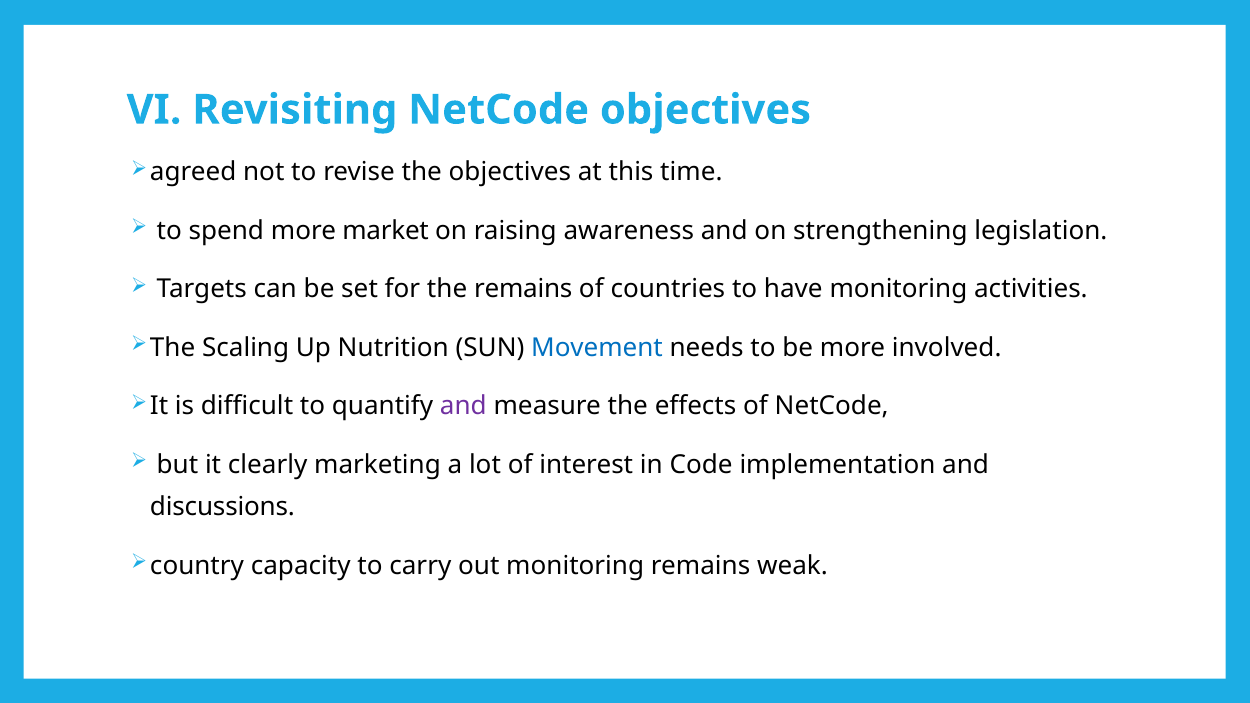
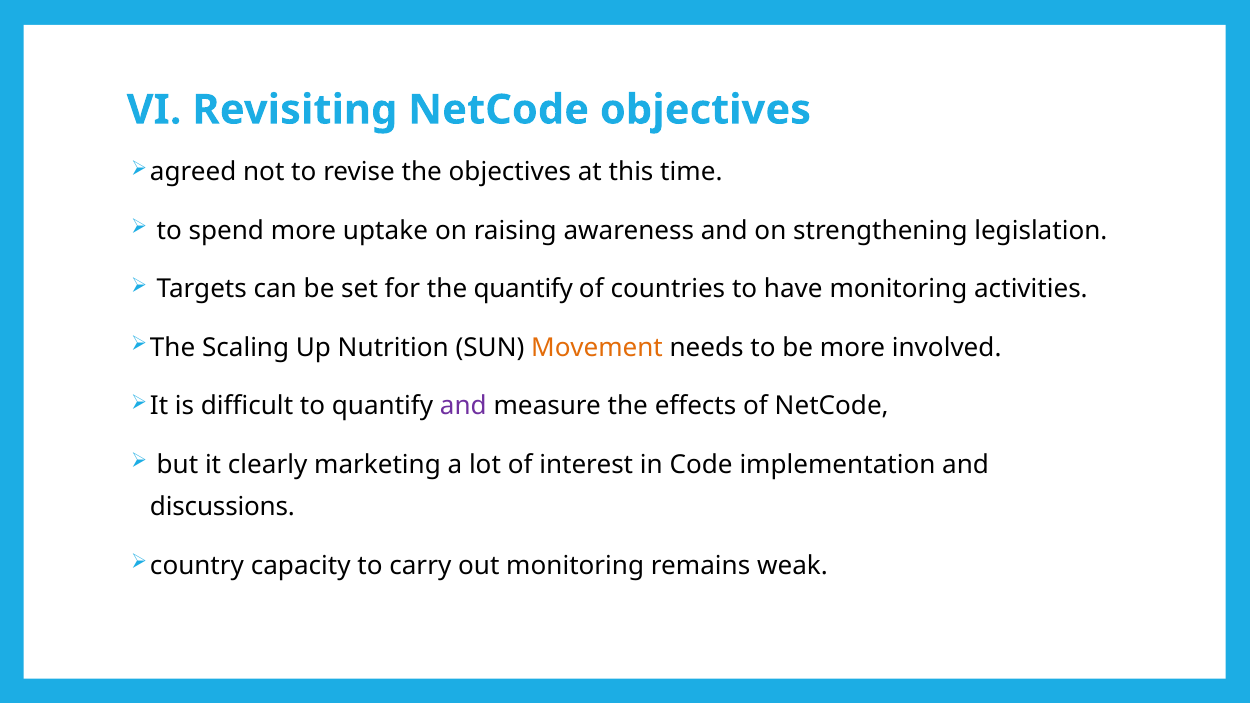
market: market -> uptake
the remains: remains -> quantify
Movement colour: blue -> orange
